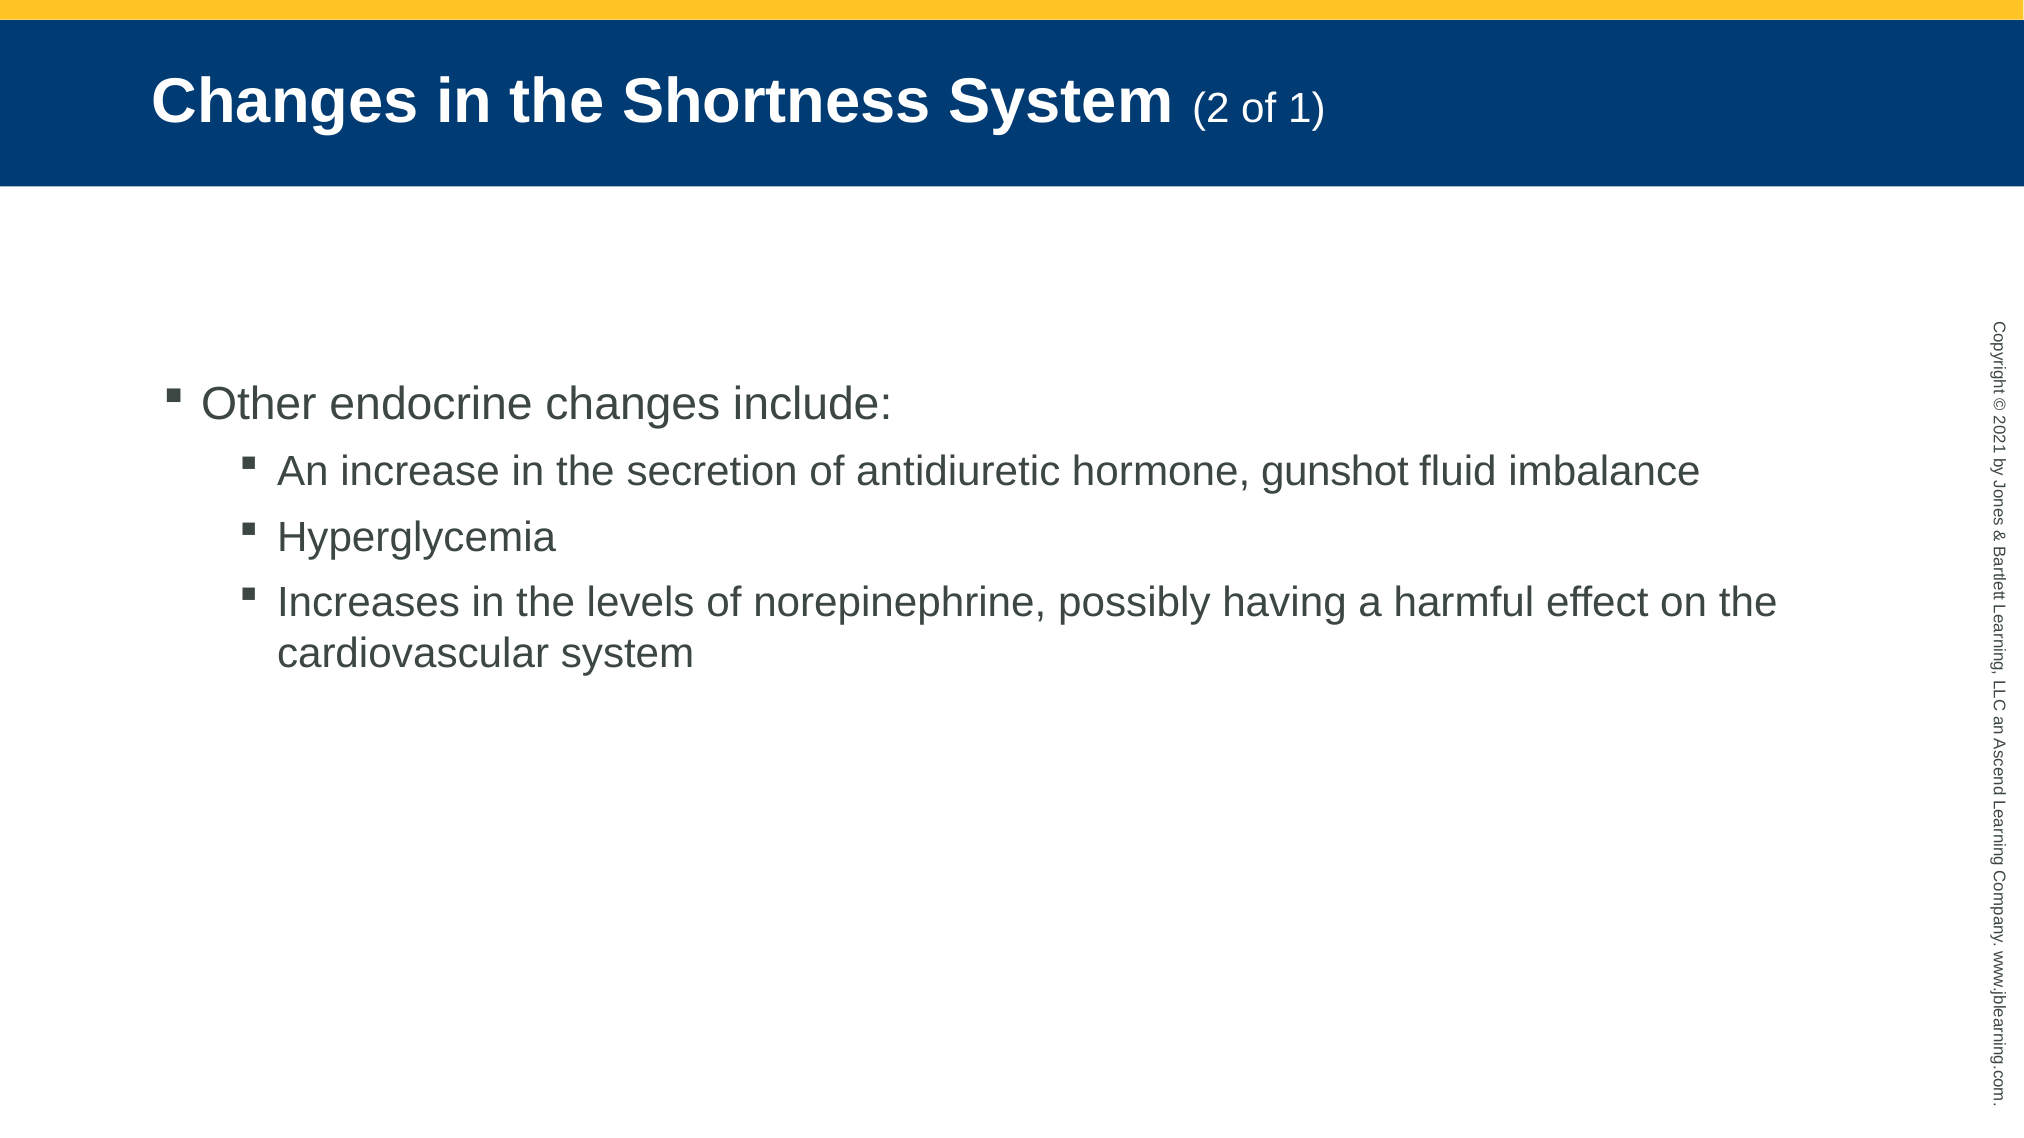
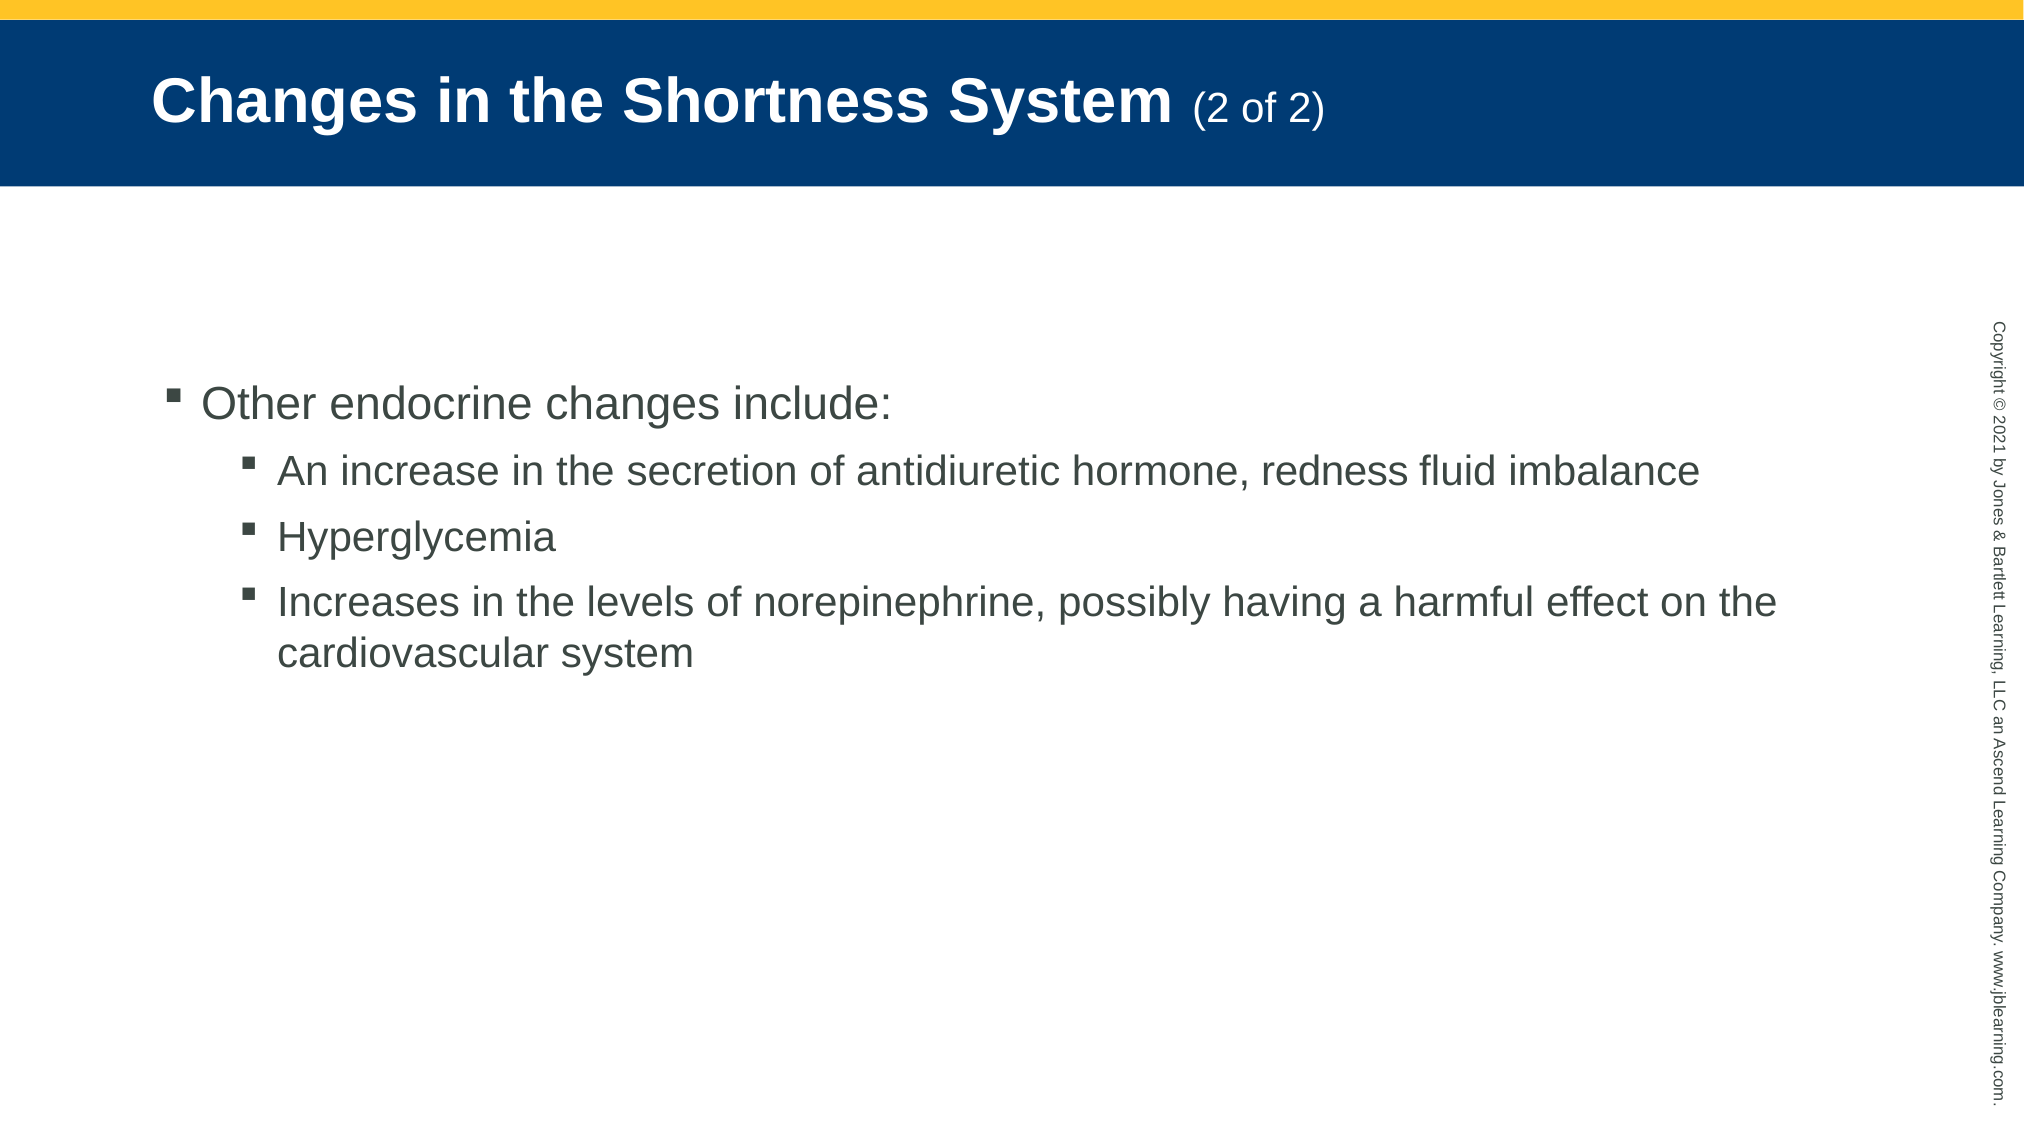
of 1: 1 -> 2
gunshot: gunshot -> redness
